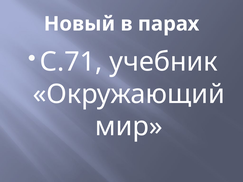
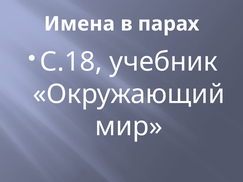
Новый: Новый -> Имена
С.71: С.71 -> С.18
